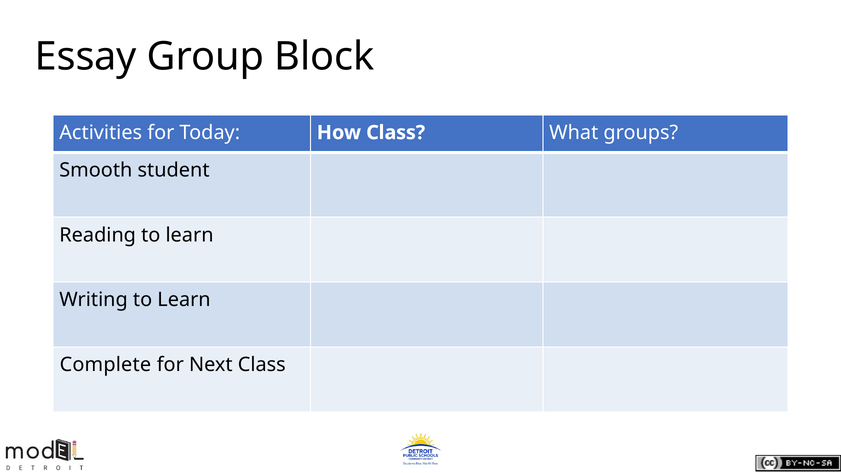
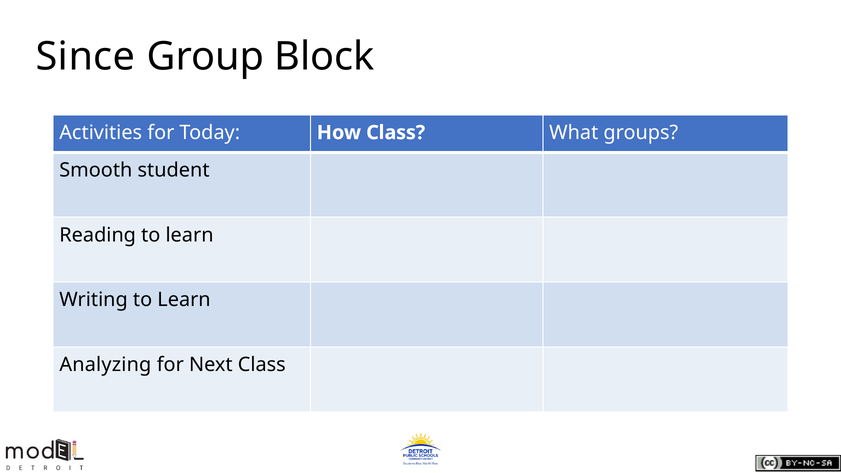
Essay: Essay -> Since
Complete: Complete -> Analyzing
